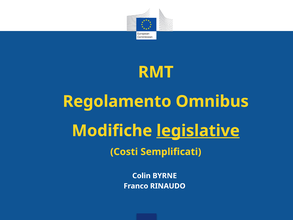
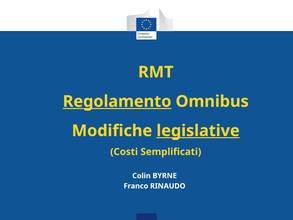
Regolamento underline: none -> present
